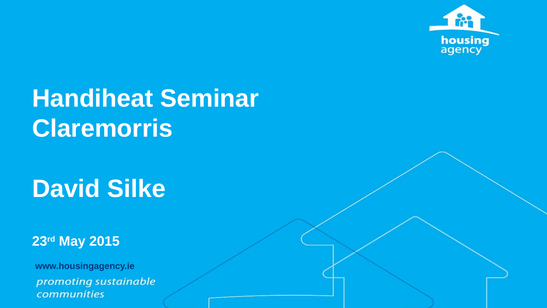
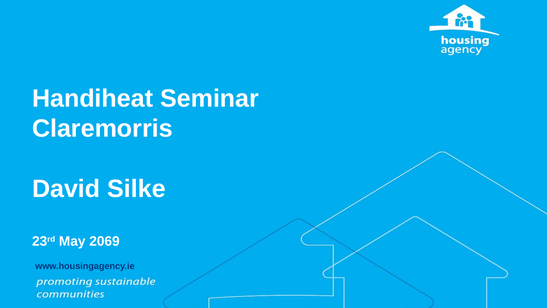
2015: 2015 -> 2069
